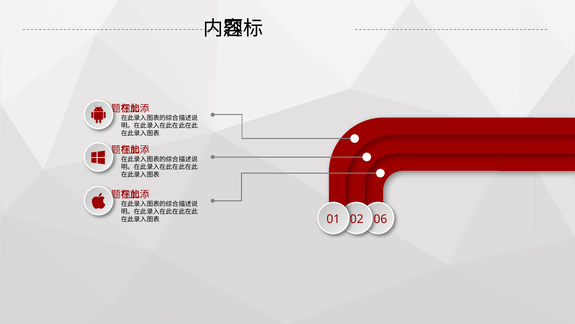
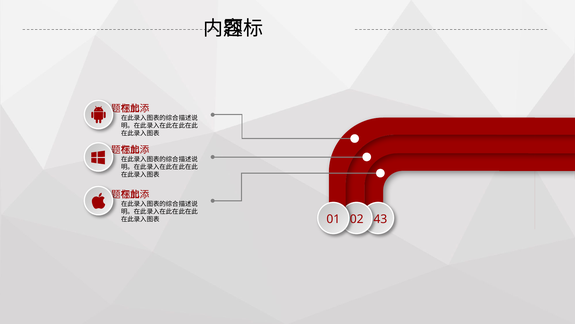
06: 06 -> 43
